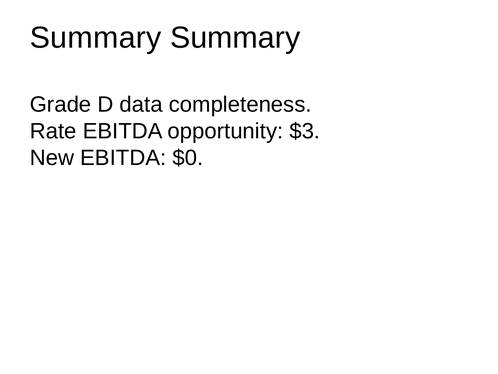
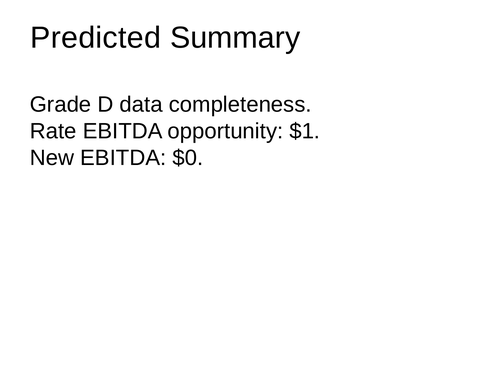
Summary at (96, 38): Summary -> Predicted
$3: $3 -> $1
